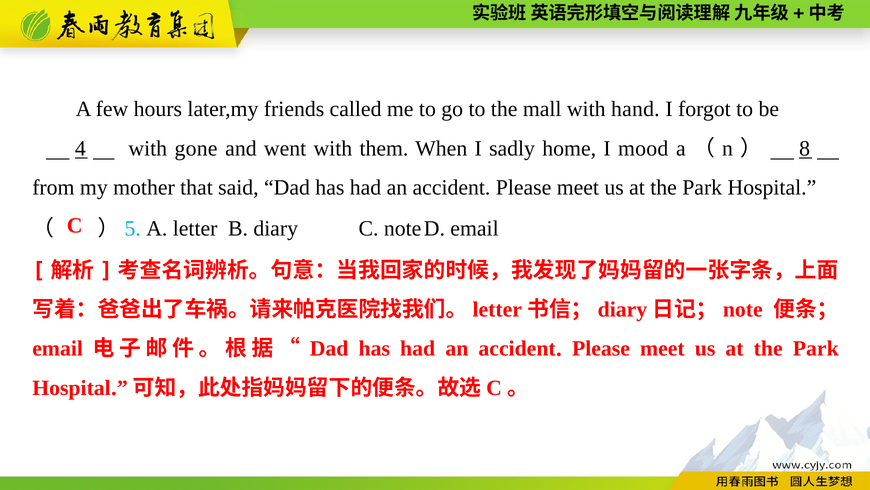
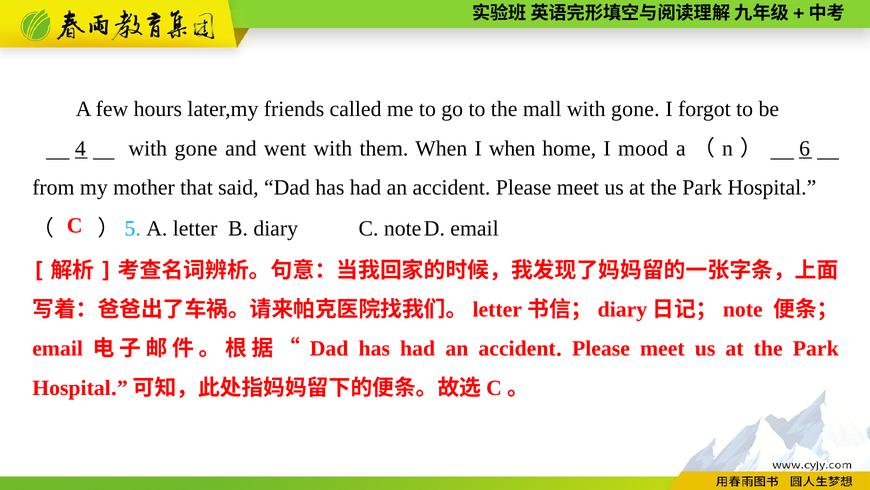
mall with hand: hand -> gone
I sadly: sadly -> when
8: 8 -> 6
